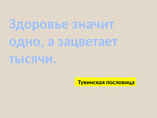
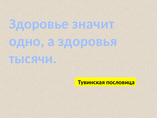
зацветает: зацветает -> здоровья
